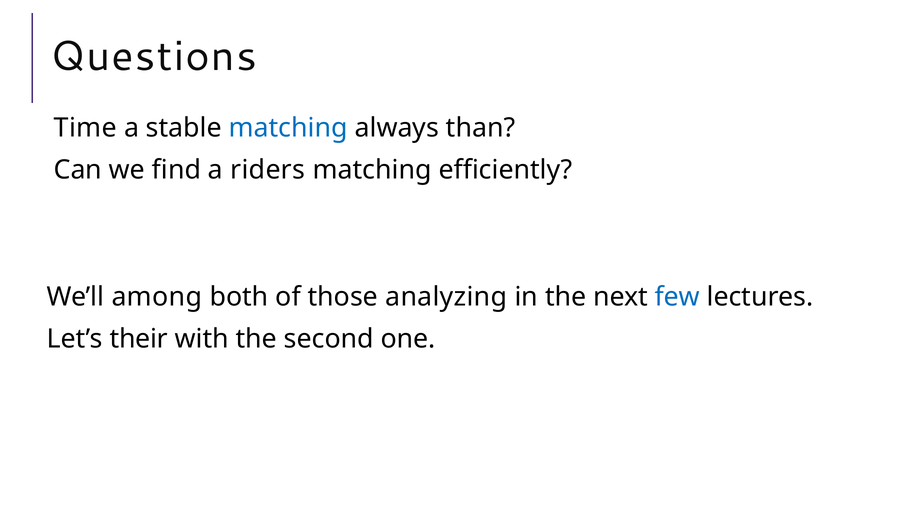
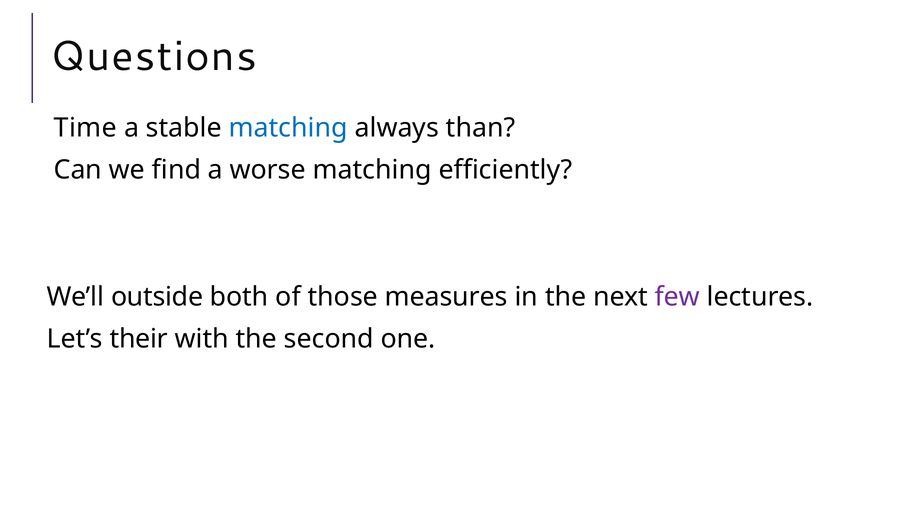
riders: riders -> worse
among: among -> outside
analyzing: analyzing -> measures
few colour: blue -> purple
